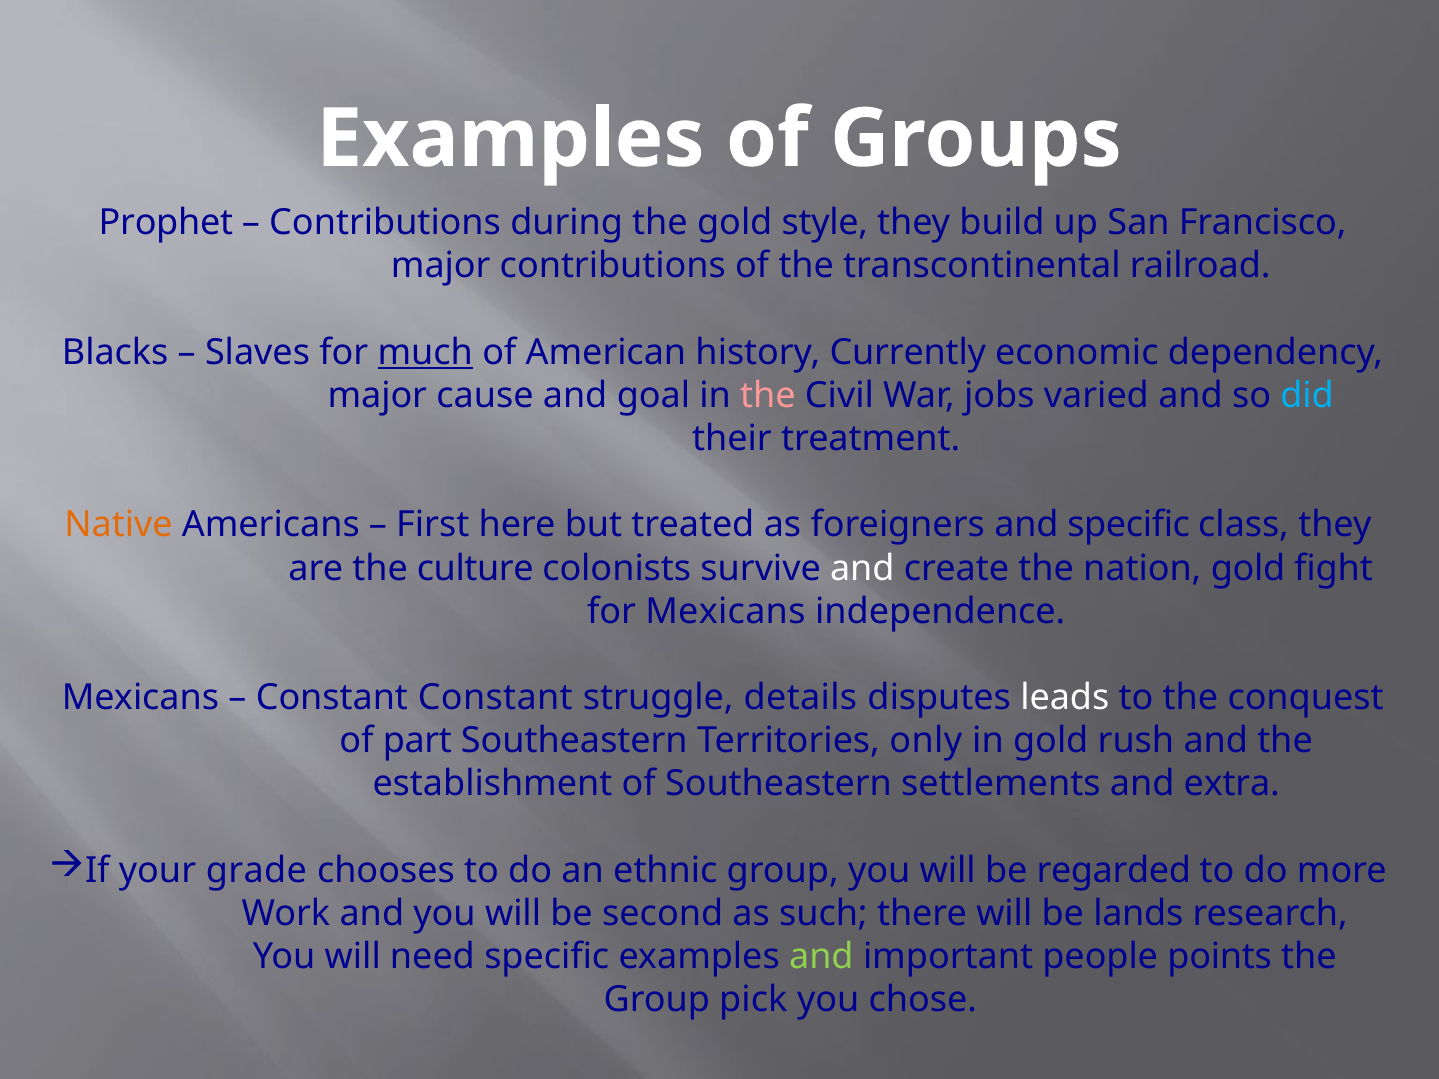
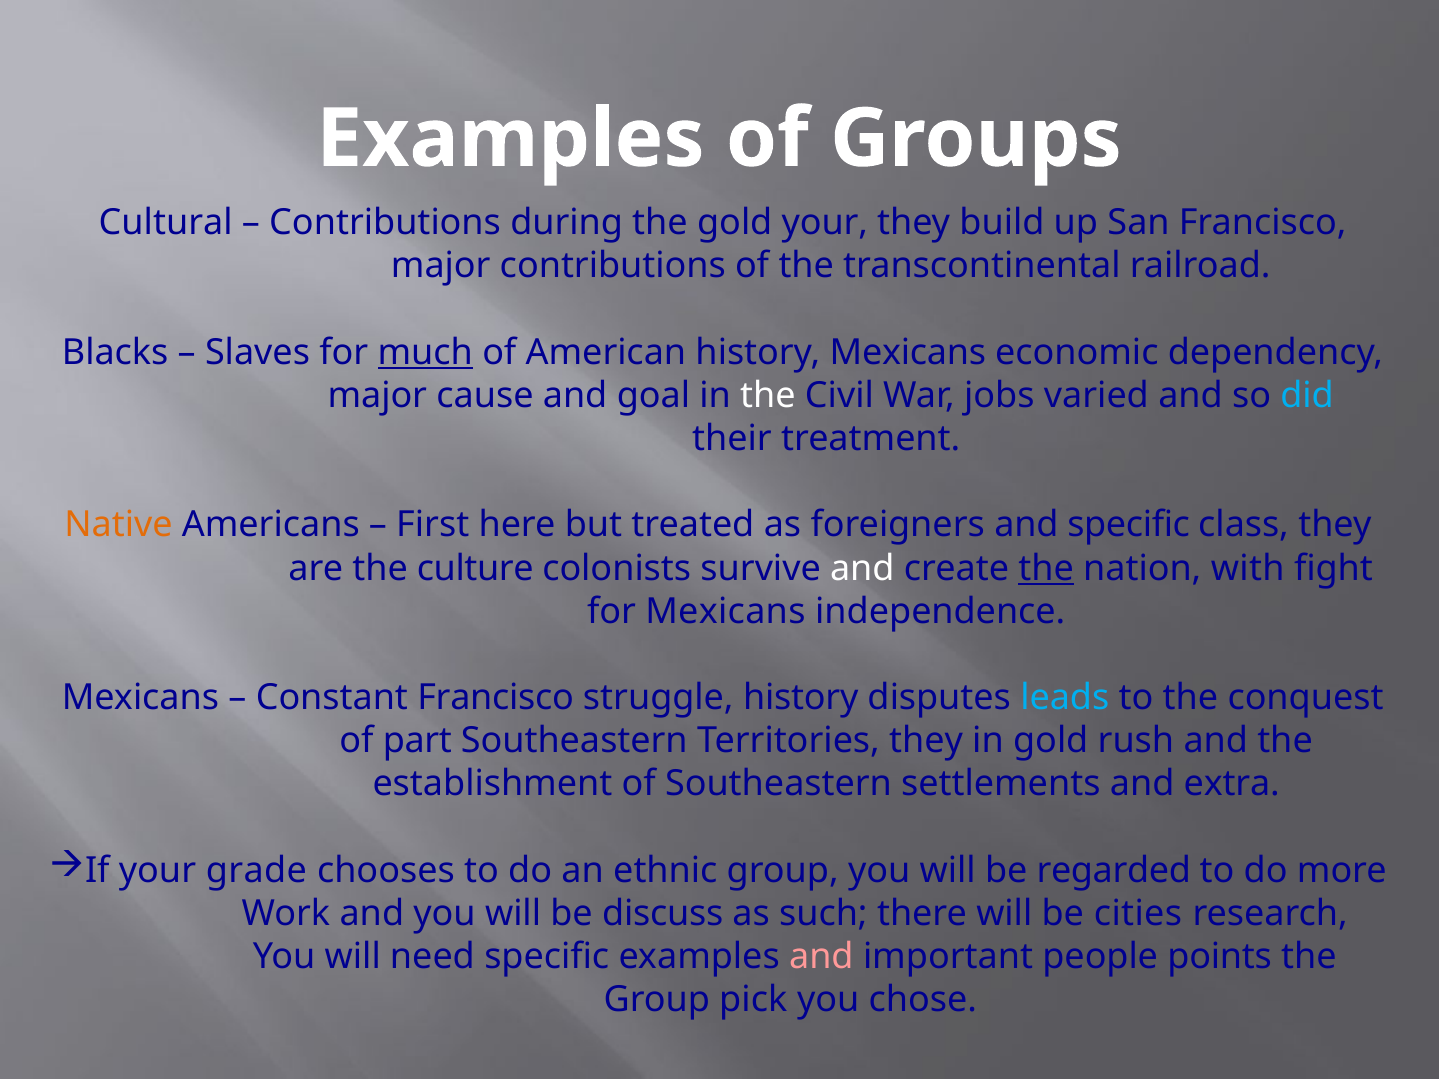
Prophet: Prophet -> Cultural
gold style: style -> your
history Currently: Currently -> Mexicans
the at (768, 396) colour: pink -> white
the at (1046, 568) underline: none -> present
nation gold: gold -> with
Constant Constant: Constant -> Francisco
struggle details: details -> history
leads colour: white -> light blue
Territories only: only -> they
second: second -> discuss
lands: lands -> cities
and at (821, 957) colour: light green -> pink
